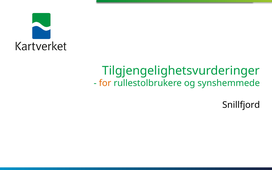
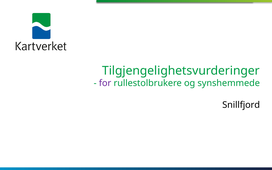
for colour: orange -> purple
